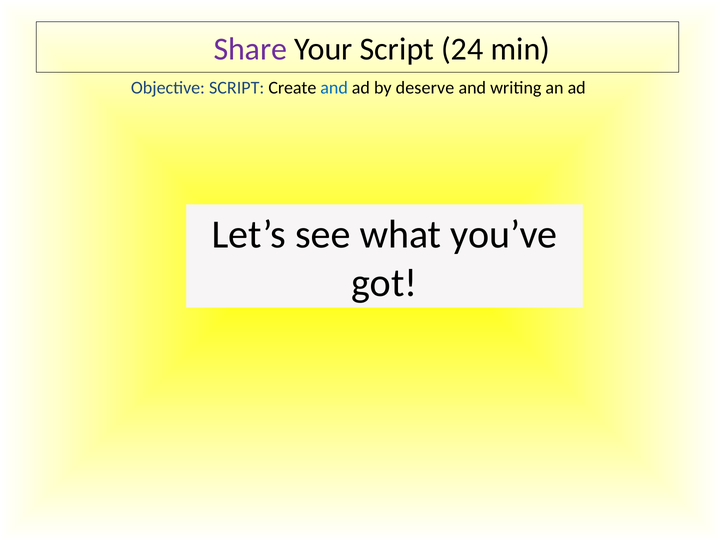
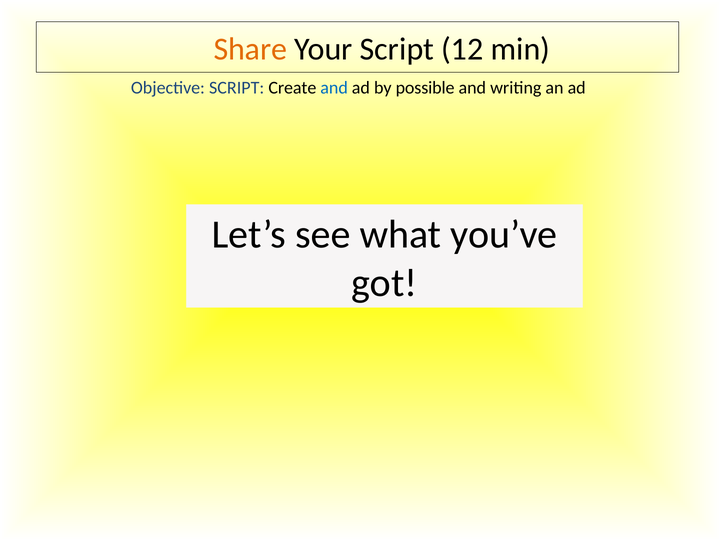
Share colour: purple -> orange
24: 24 -> 12
deserve: deserve -> possible
